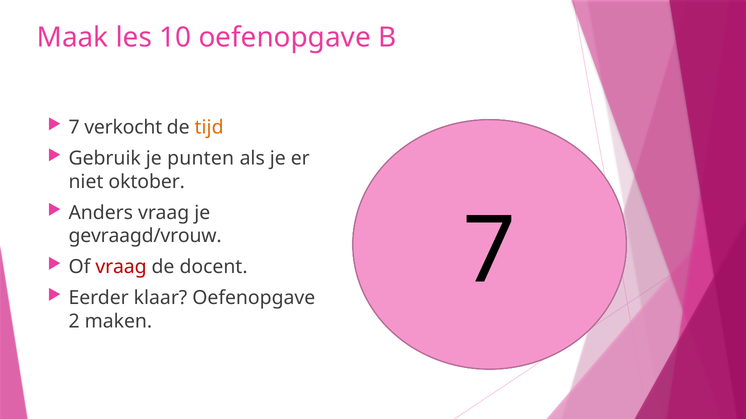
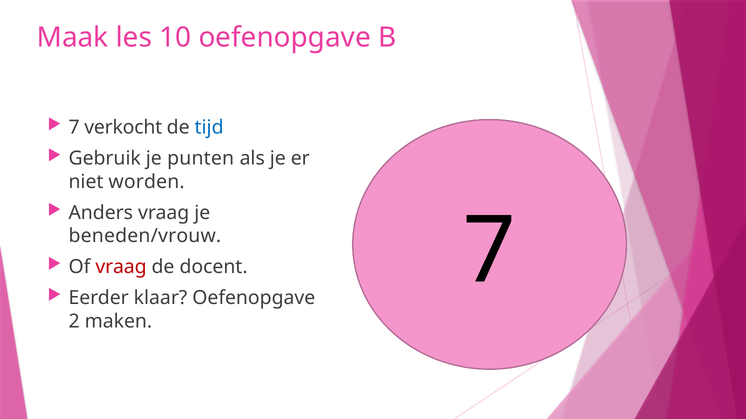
tijd colour: orange -> blue
oktober: oktober -> worden
gevraagd/vrouw: gevraagd/vrouw -> beneden/vrouw
